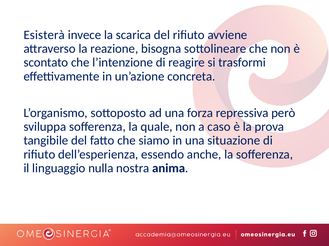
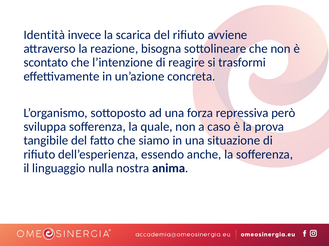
Esisterà: Esisterà -> Identità
